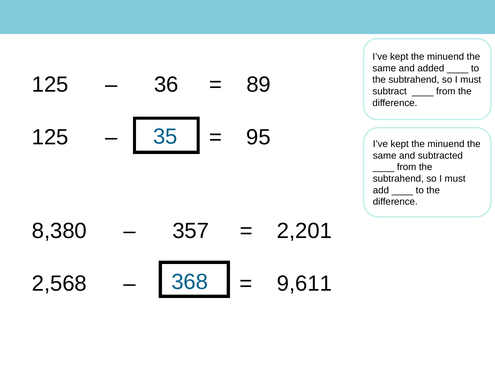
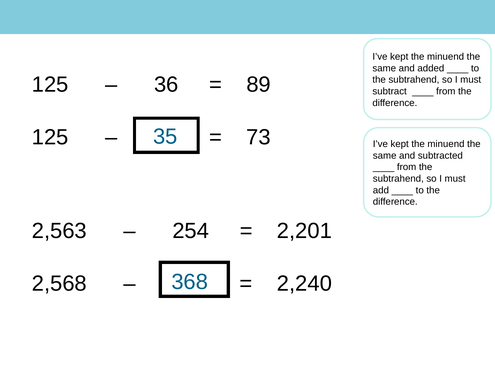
95: 95 -> 73
8,380: 8,380 -> 2,563
357: 357 -> 254
9,611: 9,611 -> 2,240
